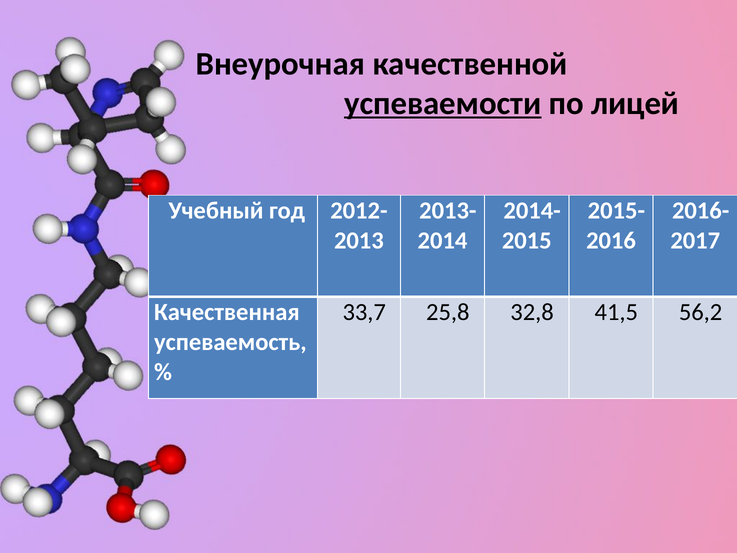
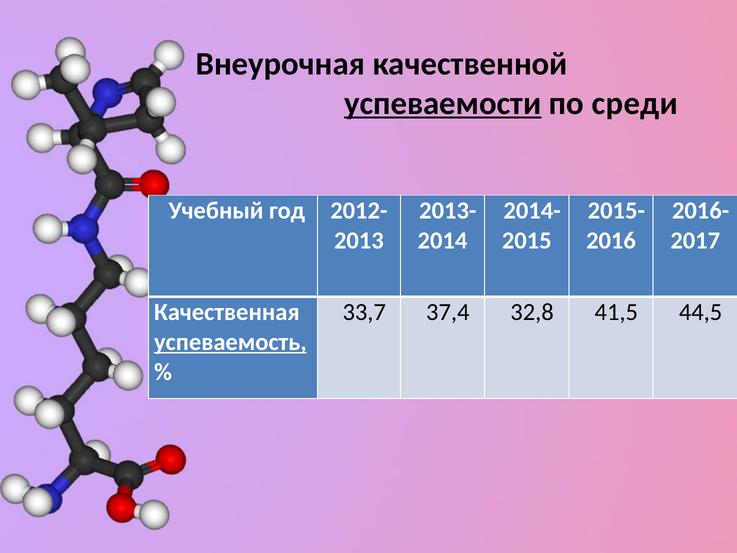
лицей: лицей -> среди
25,8: 25,8 -> 37,4
56,2: 56,2 -> 44,5
успеваемость underline: none -> present
